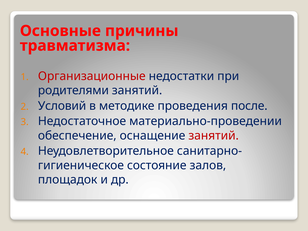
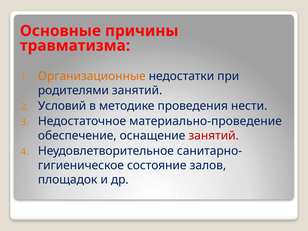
Организационные colour: red -> orange
после: после -> нести
материально-проведении: материально-проведении -> материально-проведение
